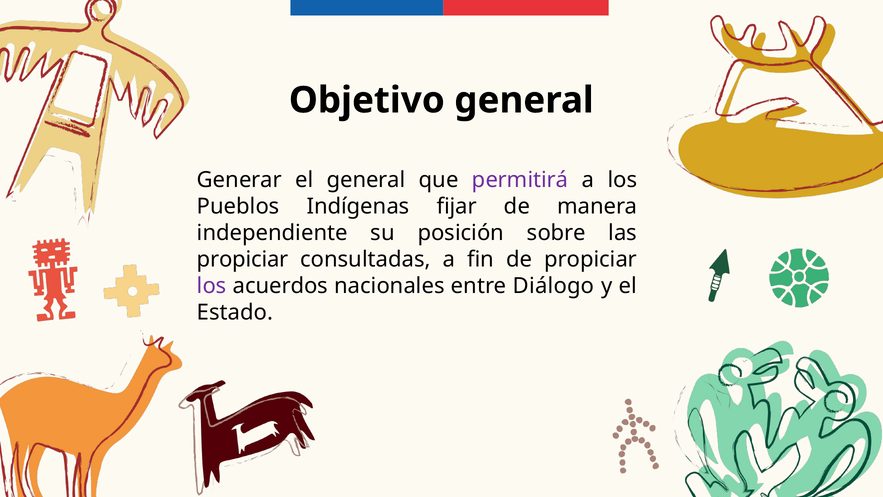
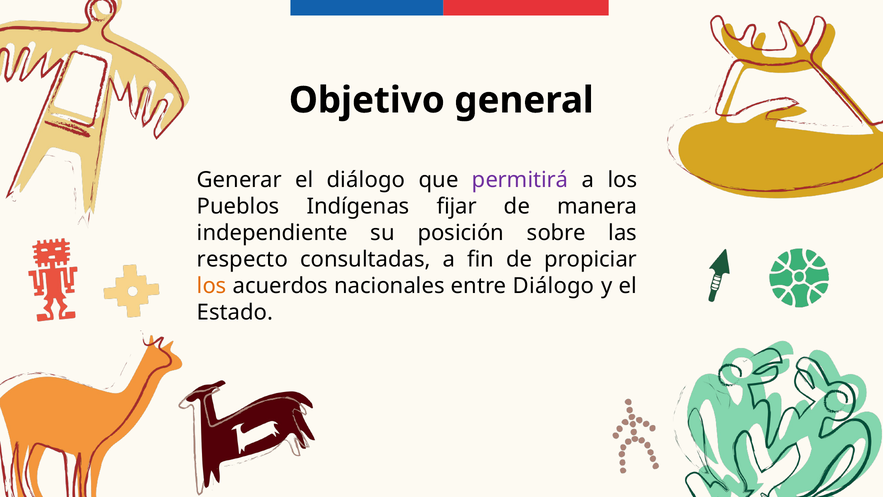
el general: general -> diálogo
propiciar at (243, 260): propiciar -> respecto
los at (212, 286) colour: purple -> orange
